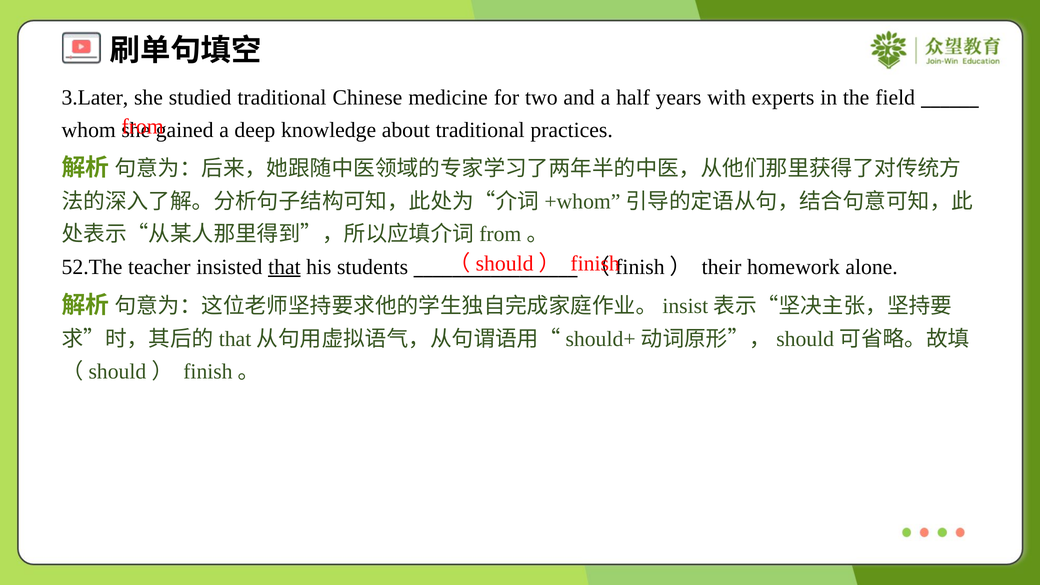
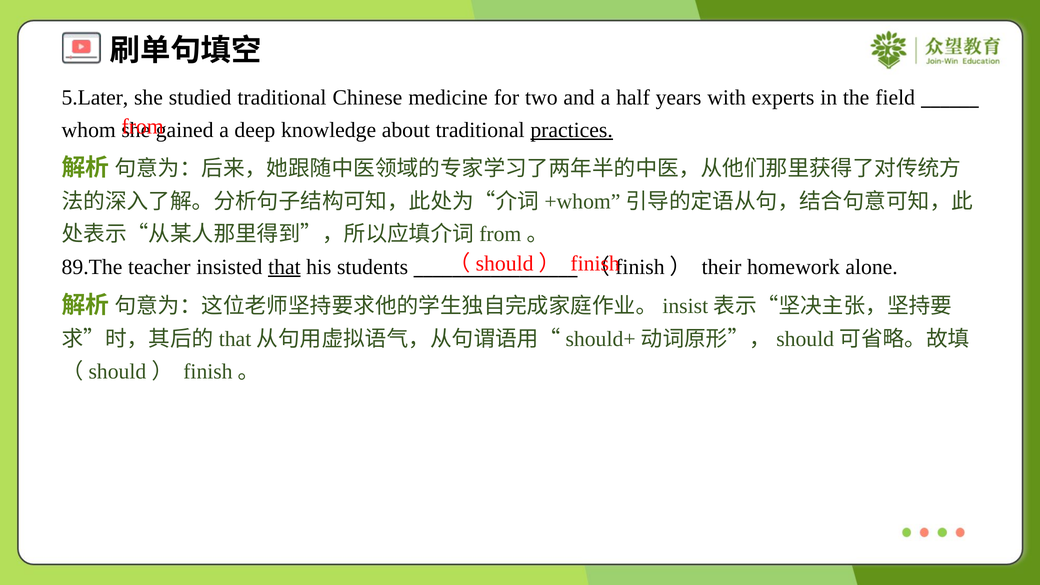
3.Later: 3.Later -> 5.Later
practices underline: none -> present
52.The: 52.The -> 89.The
